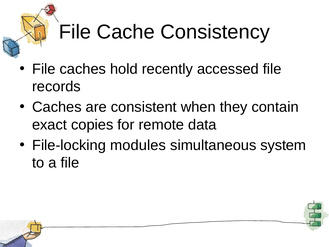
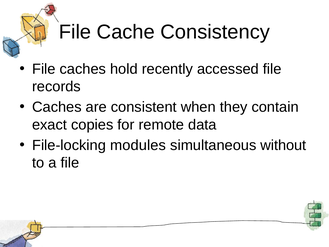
system: system -> without
